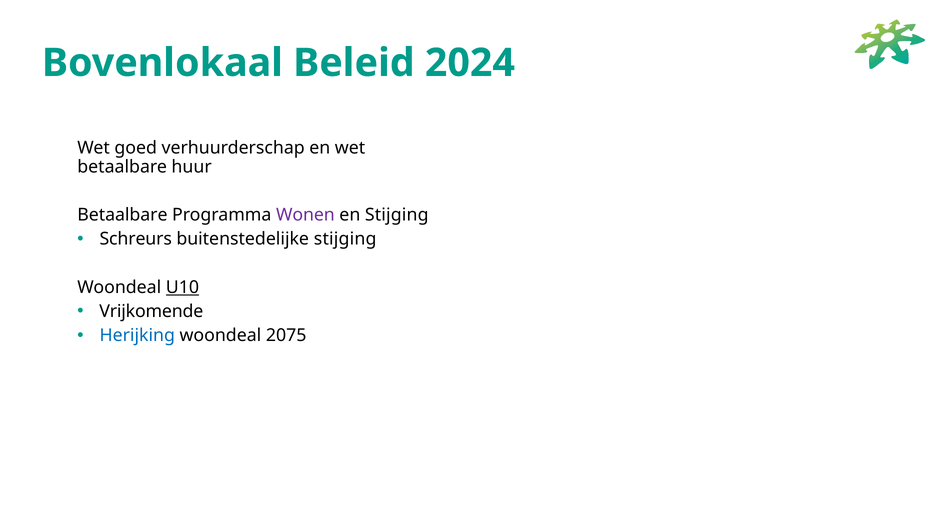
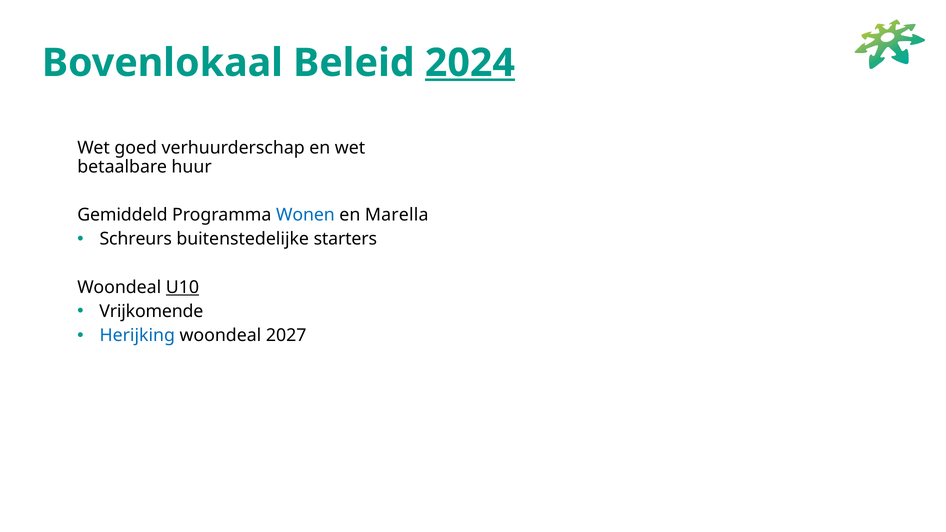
2024 underline: none -> present
Betaalbare at (122, 215): Betaalbare -> Gemiddeld
Wonen colour: purple -> blue
en Stijging: Stijging -> Marella
buitenstedelijke stijging: stijging -> starters
2075: 2075 -> 2027
